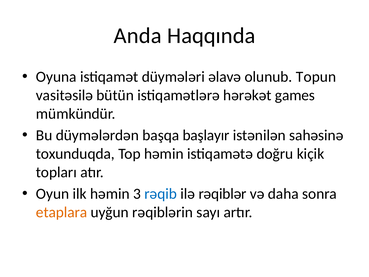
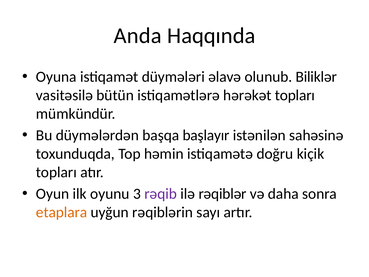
Topun: Topun -> Biliklər
hərəkət games: games -> topları
ilk həmin: həmin -> oyunu
rəqib colour: blue -> purple
